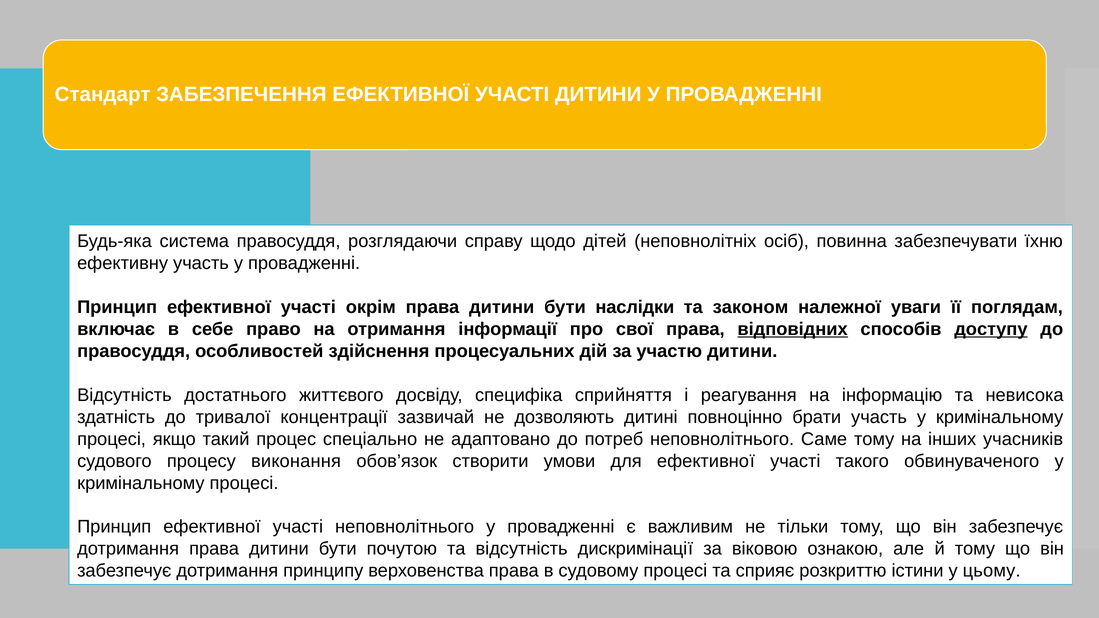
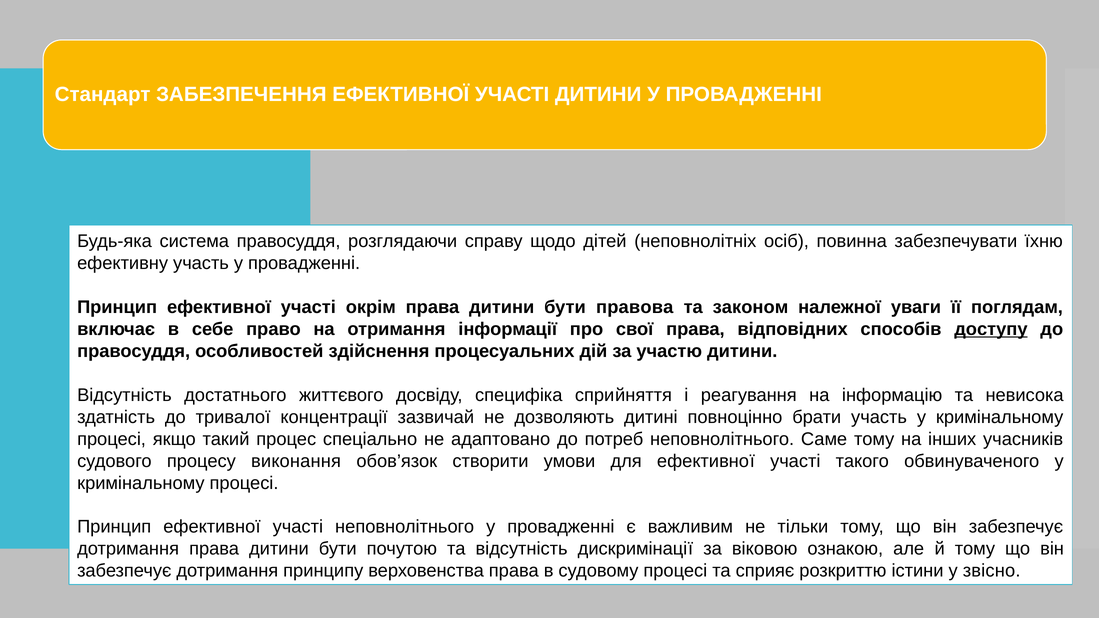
наслідки: наслідки -> правова
відповідних underline: present -> none
цьому: цьому -> звісно
